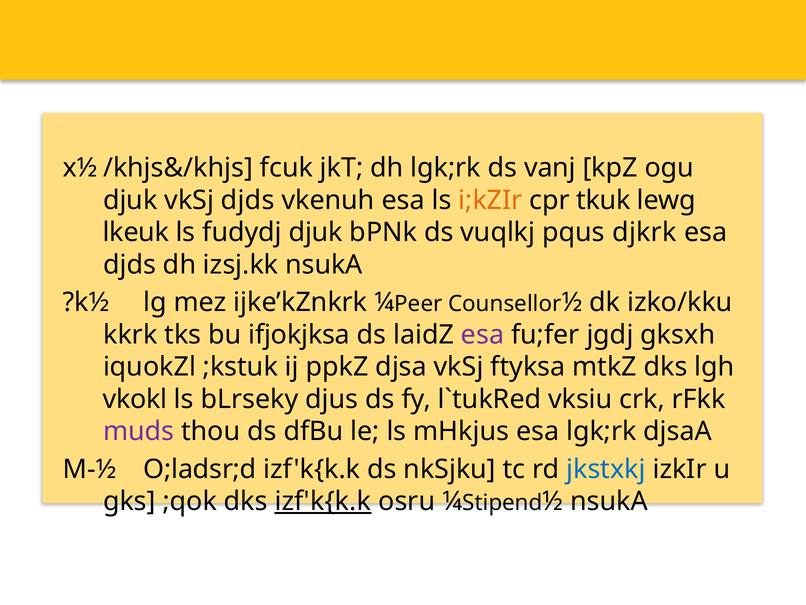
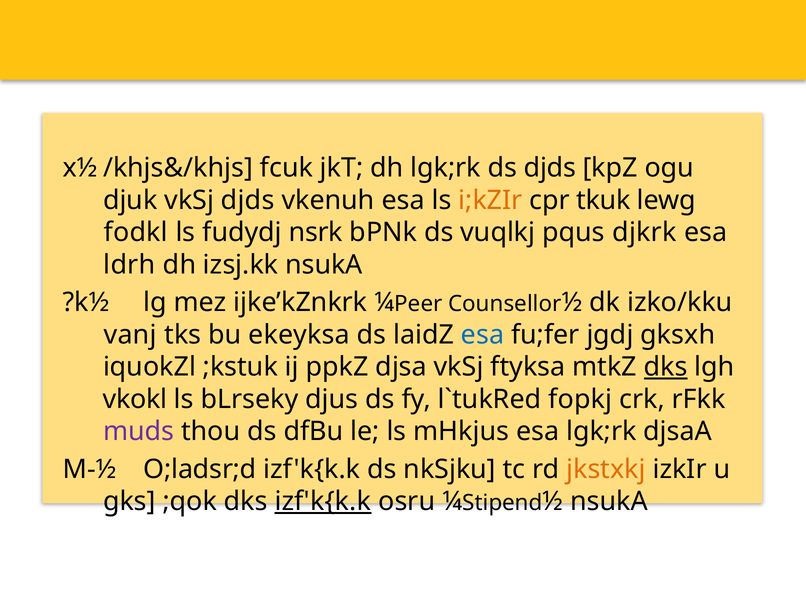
ds vanj: vanj -> djds
lkeuk: lkeuk -> fodkl
fudydj djuk: djuk -> nsrk
djds at (130, 265): djds -> ldrh
kkrk: kkrk -> vanj
ifjokjksa: ifjokjksa -> ekeyksa
esa at (483, 334) colour: purple -> blue
dks at (666, 367) underline: none -> present
vksiu: vksiu -> fopkj
jkstxkj colour: blue -> orange
